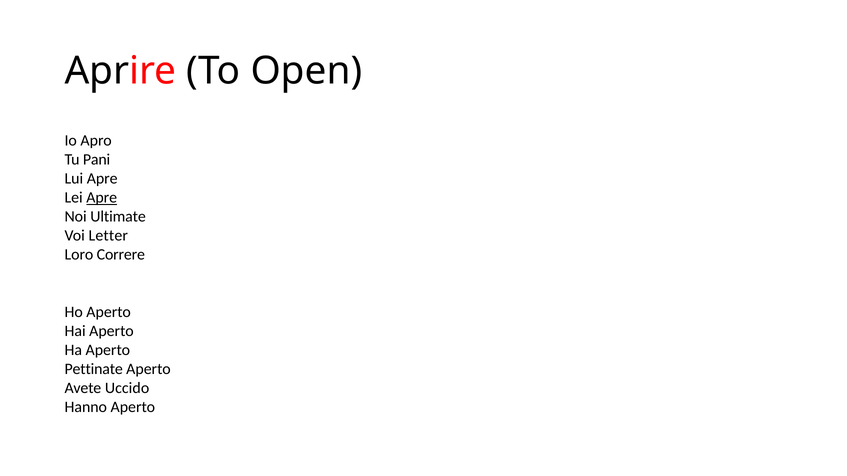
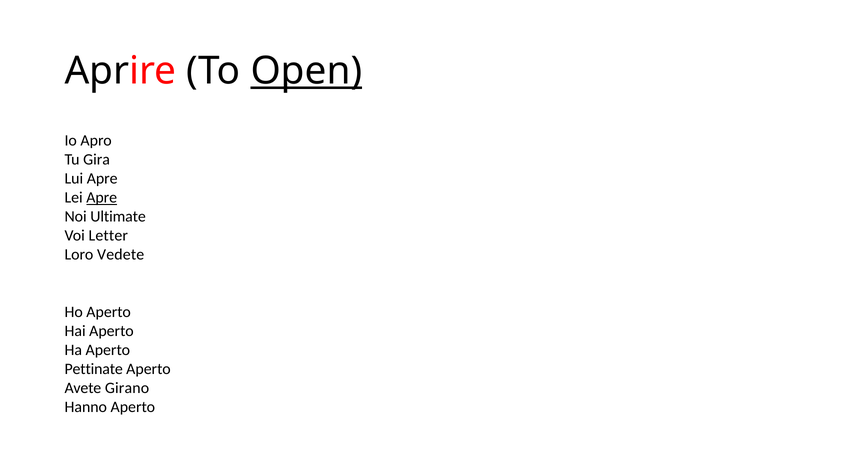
Open underline: none -> present
Pani: Pani -> Gira
Correre: Correre -> Vedete
Uccido: Uccido -> Girano
